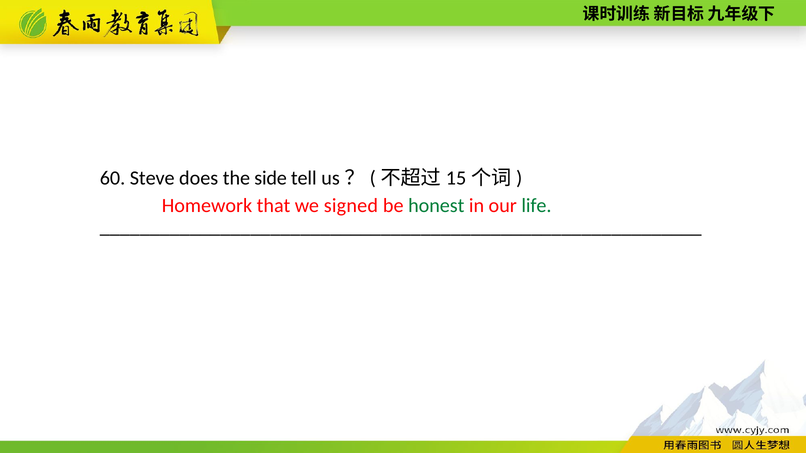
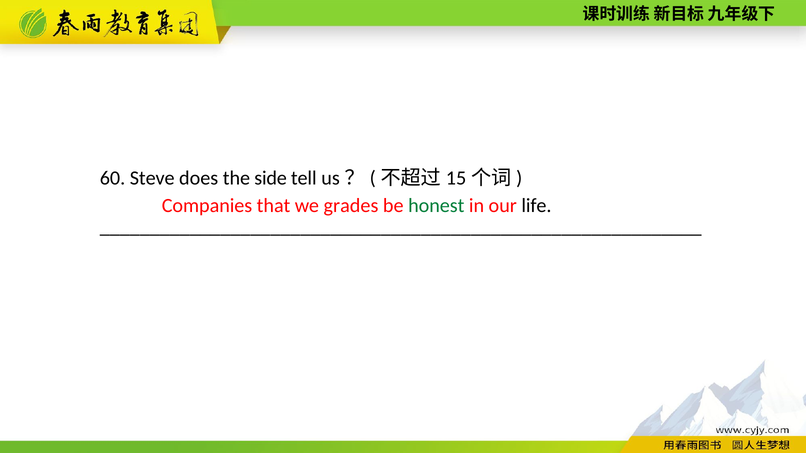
Homework: Homework -> Companies
signed: signed -> grades
life colour: green -> black
